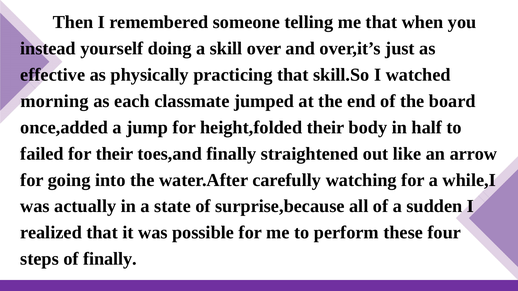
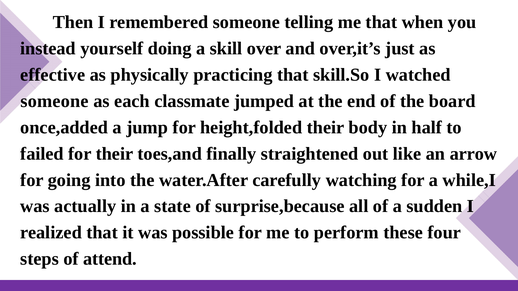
morning at (55, 101): morning -> someone
of finally: finally -> attend
